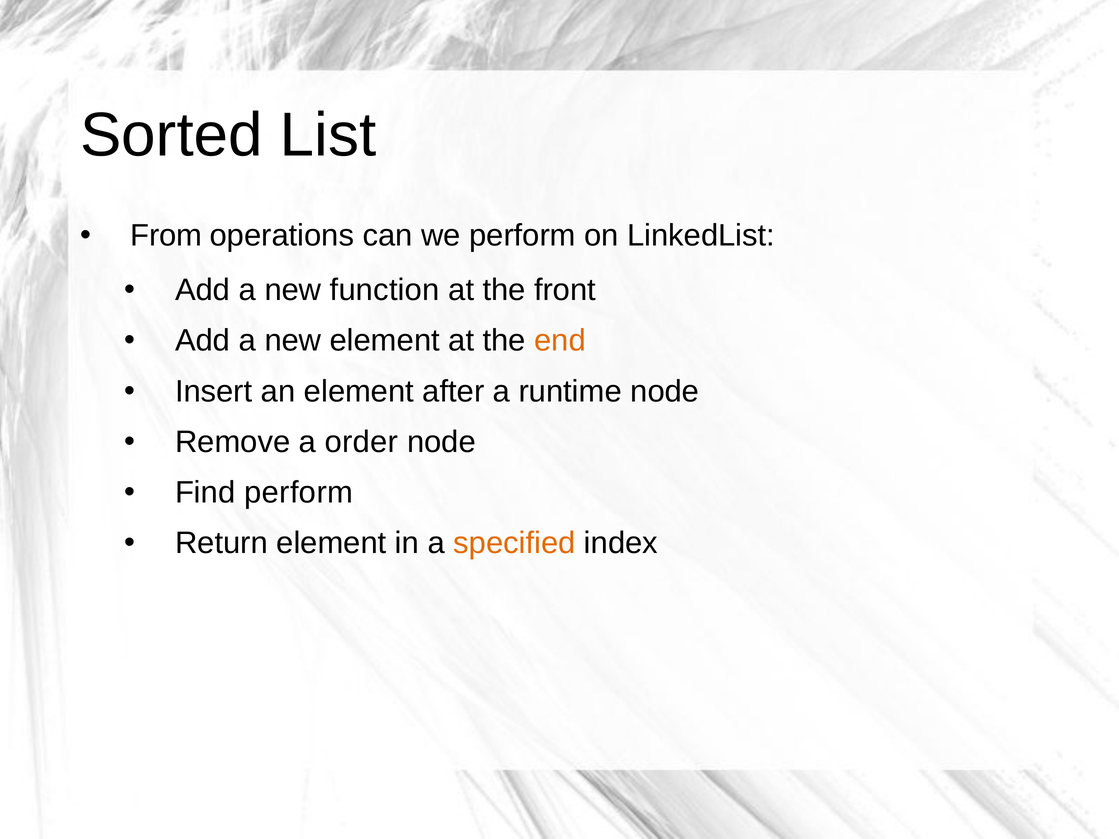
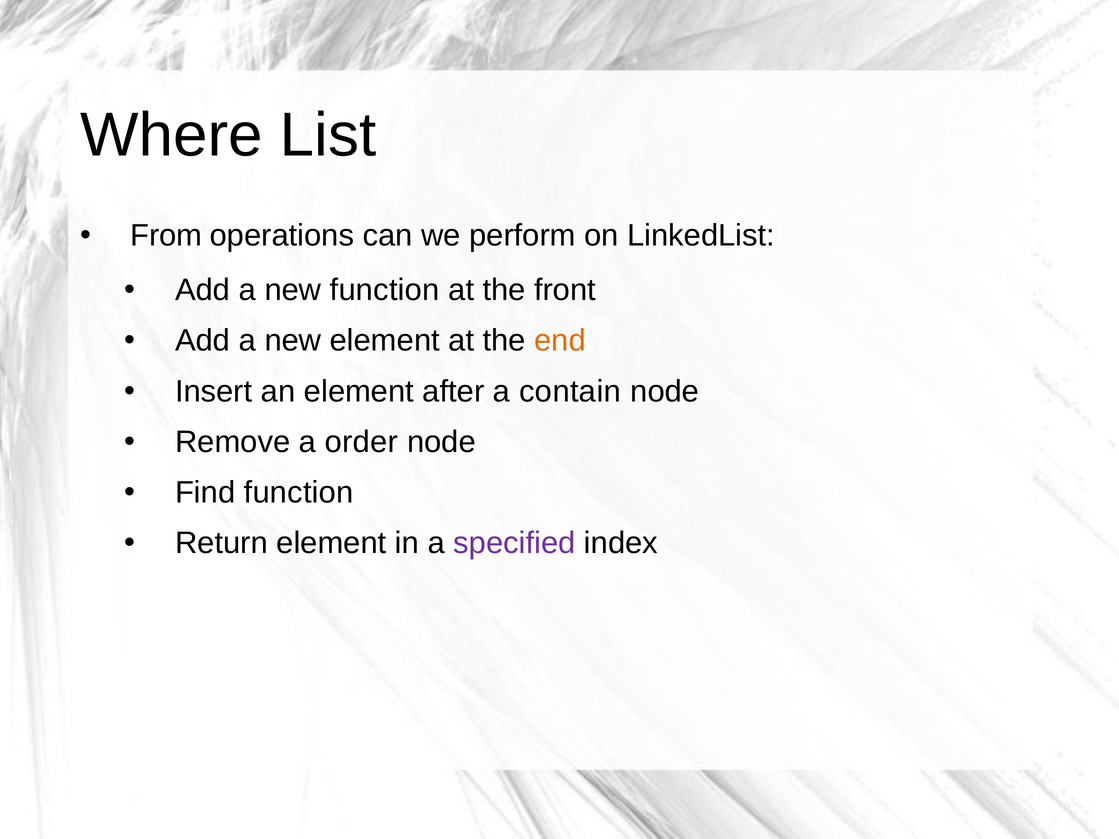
Sorted: Sorted -> Where
runtime: runtime -> contain
Find perform: perform -> function
specified colour: orange -> purple
